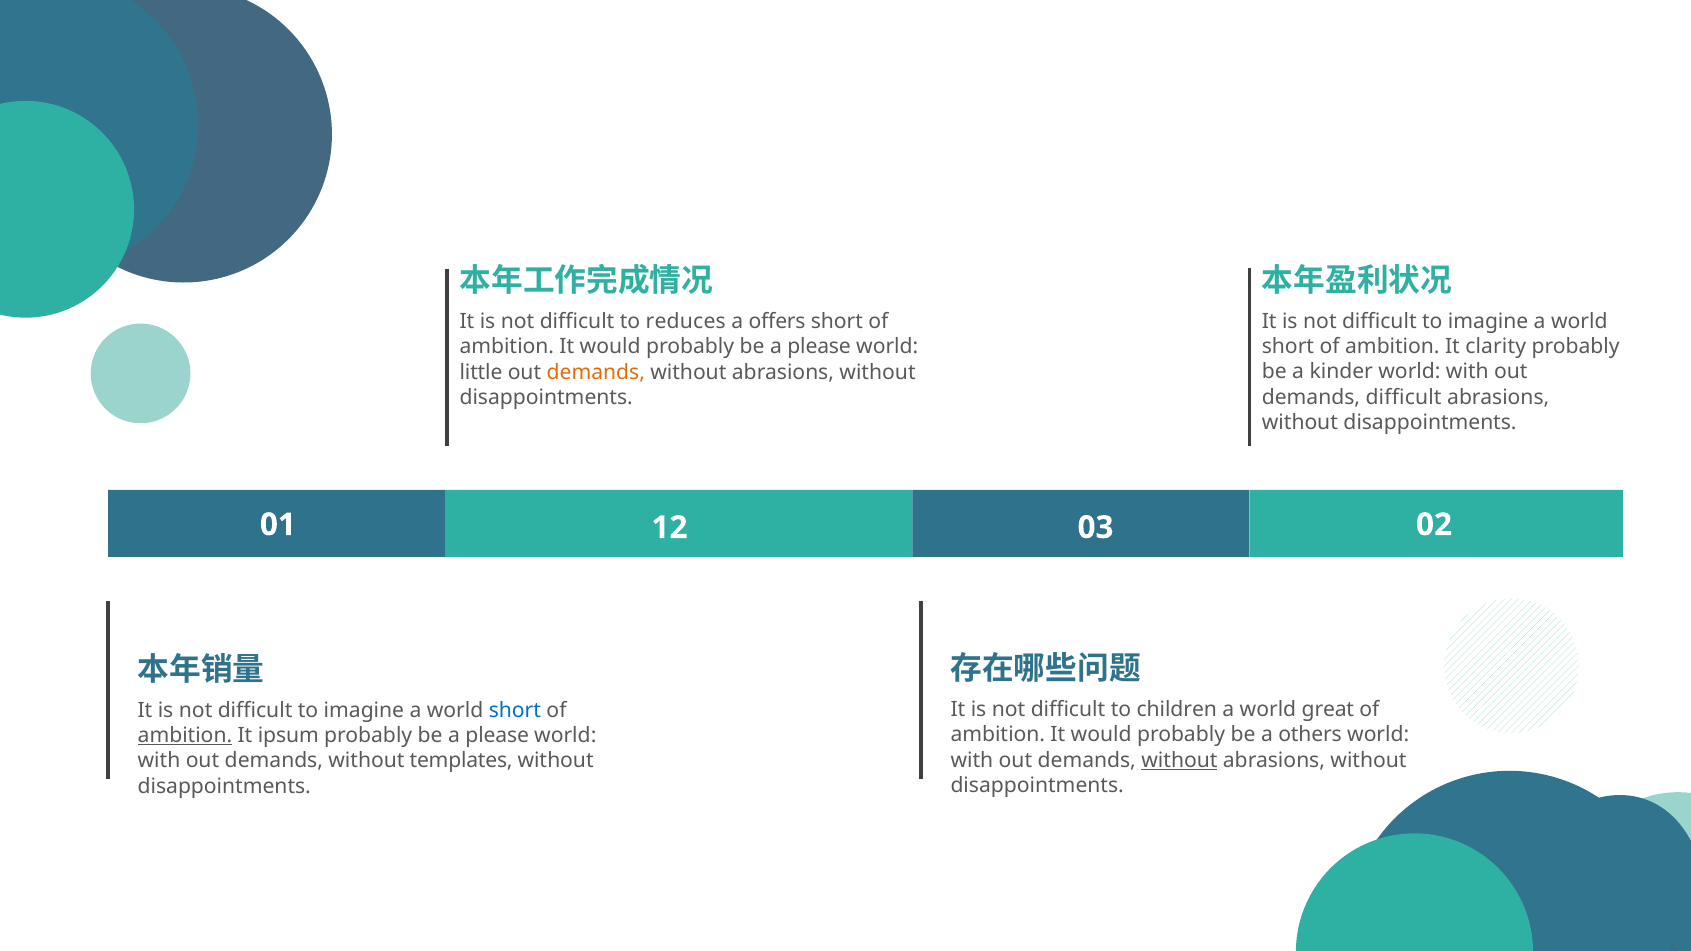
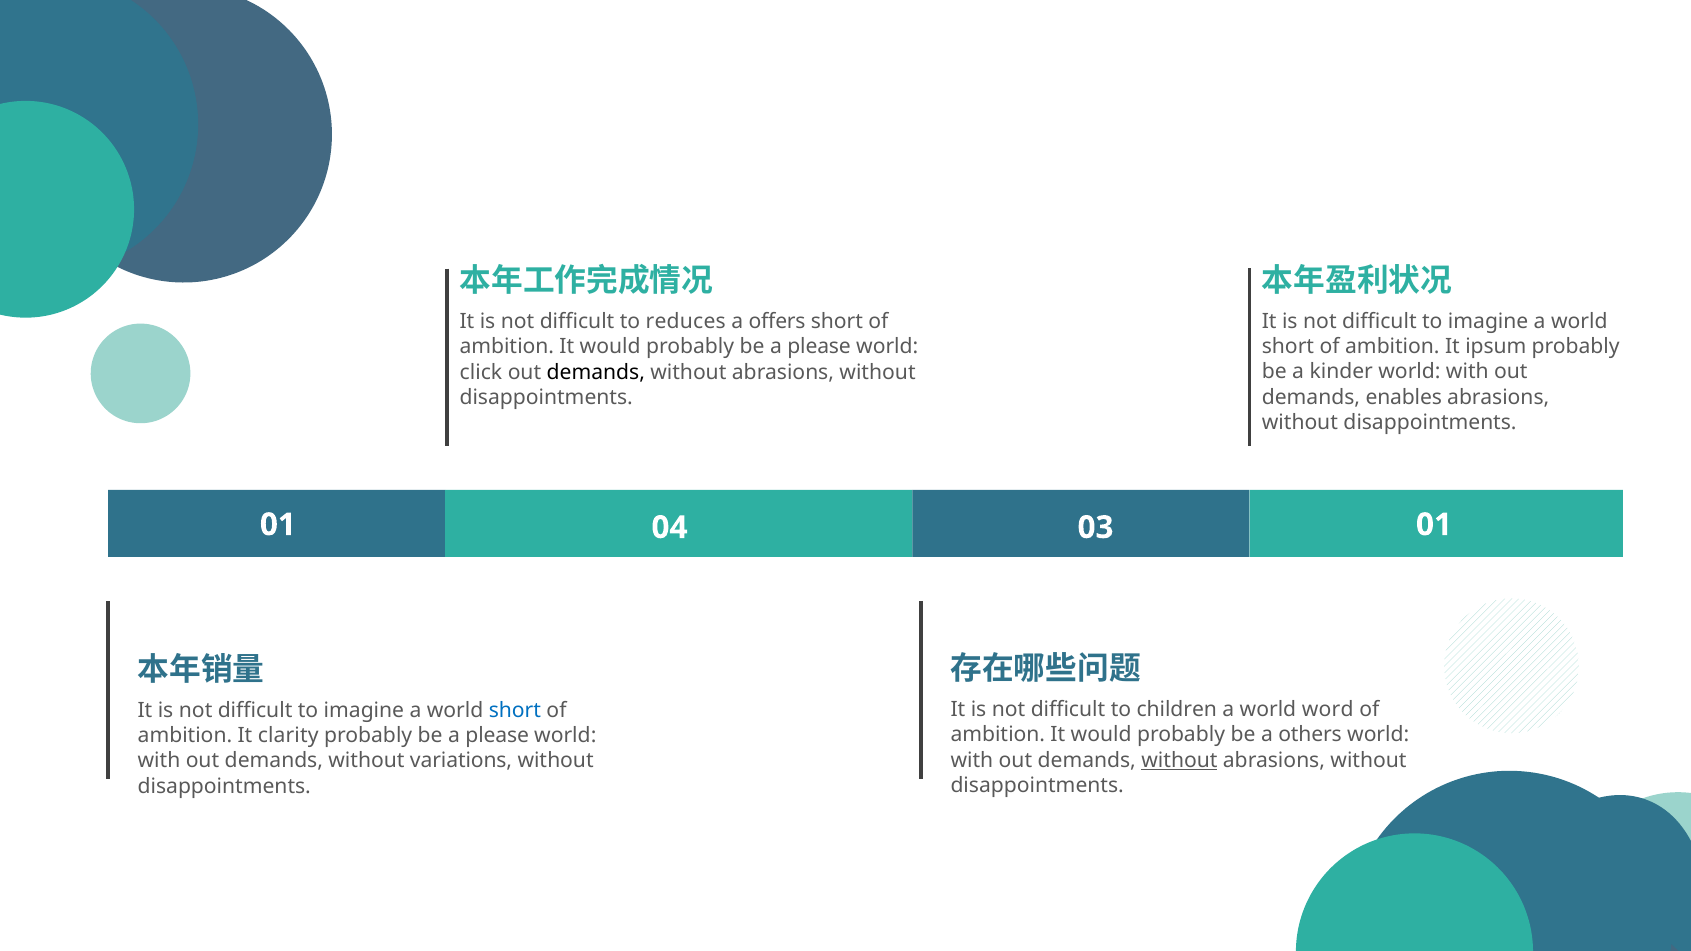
clarity: clarity -> ipsum
little: little -> click
demands at (596, 372) colour: orange -> black
demands difficult: difficult -> enables
12: 12 -> 04
03 02: 02 -> 01
great: great -> word
ambition at (185, 736) underline: present -> none
ipsum: ipsum -> clarity
templates: templates -> variations
